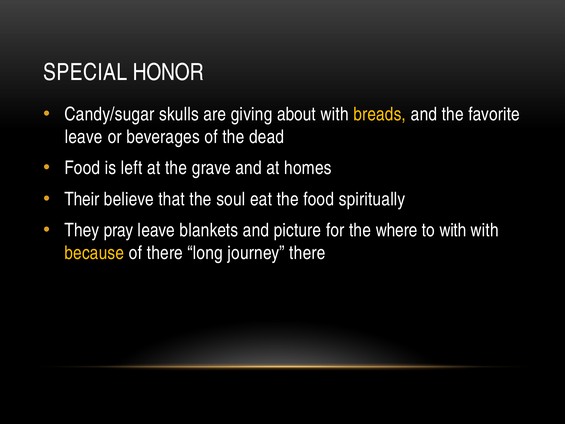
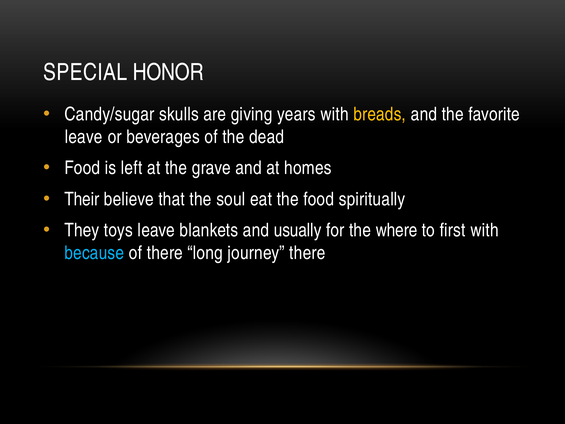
about: about -> years
pray: pray -> toys
picture: picture -> usually
to with: with -> first
because colour: yellow -> light blue
